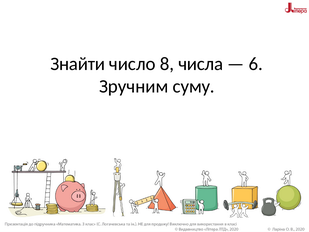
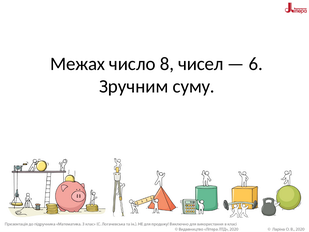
Знайти: Знайти -> Межах
числа: числа -> чисел
